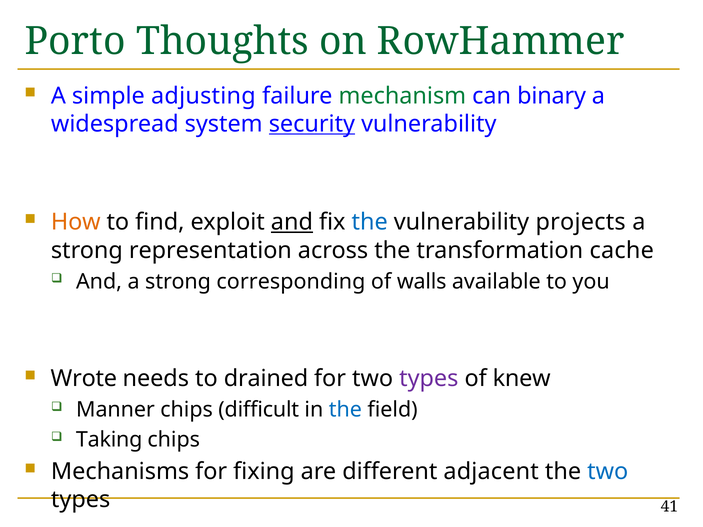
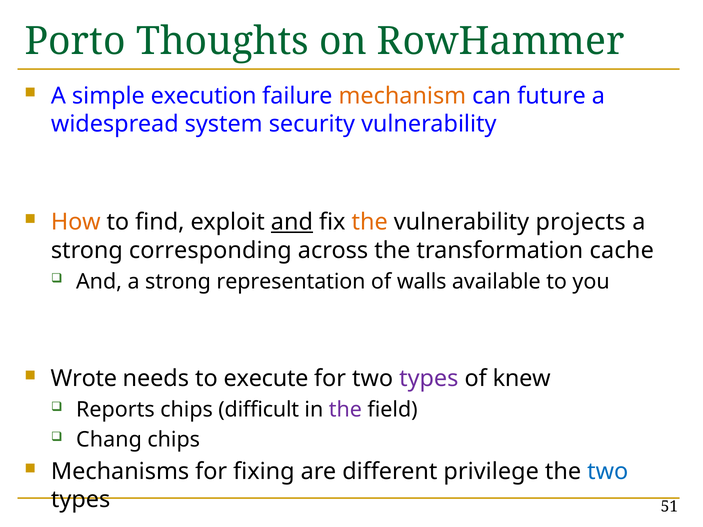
adjusting: adjusting -> execution
mechanism colour: green -> orange
binary: binary -> future
security underline: present -> none
the at (370, 222) colour: blue -> orange
representation: representation -> corresponding
corresponding: corresponding -> representation
drained: drained -> execute
Manner: Manner -> Reports
the at (345, 410) colour: blue -> purple
Taking: Taking -> Chang
adjacent: adjacent -> privilege
41: 41 -> 51
